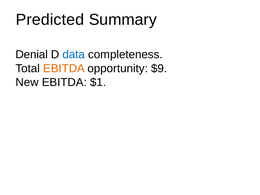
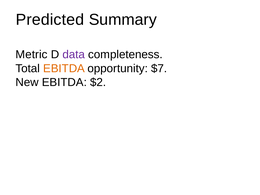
Denial: Denial -> Metric
data colour: blue -> purple
$9: $9 -> $7
$1: $1 -> $2
